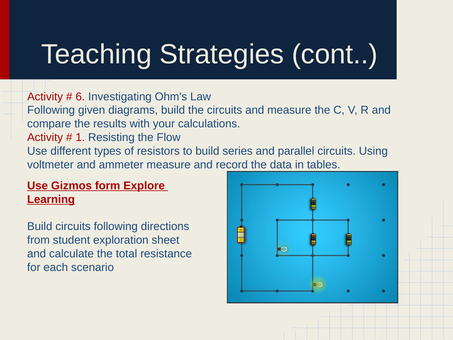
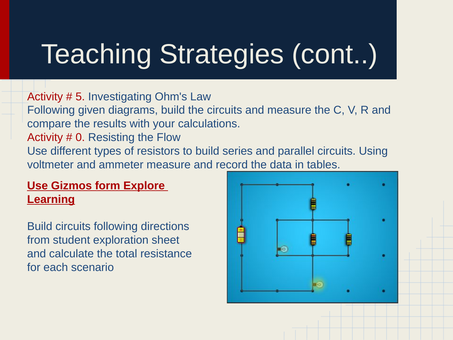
6: 6 -> 5
1: 1 -> 0
